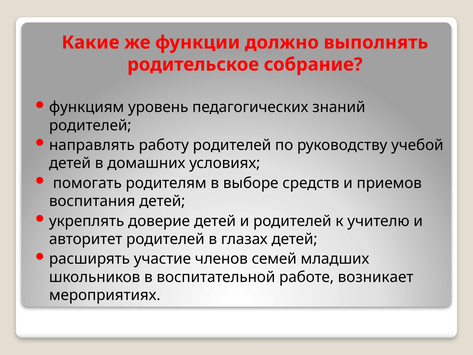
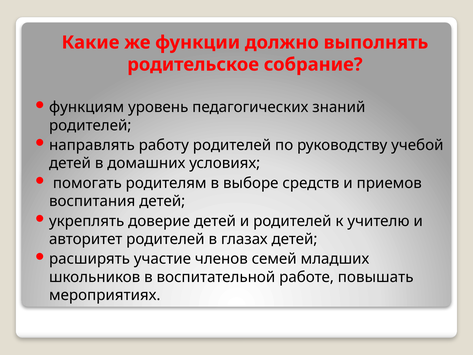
возникает: возникает -> повышать
